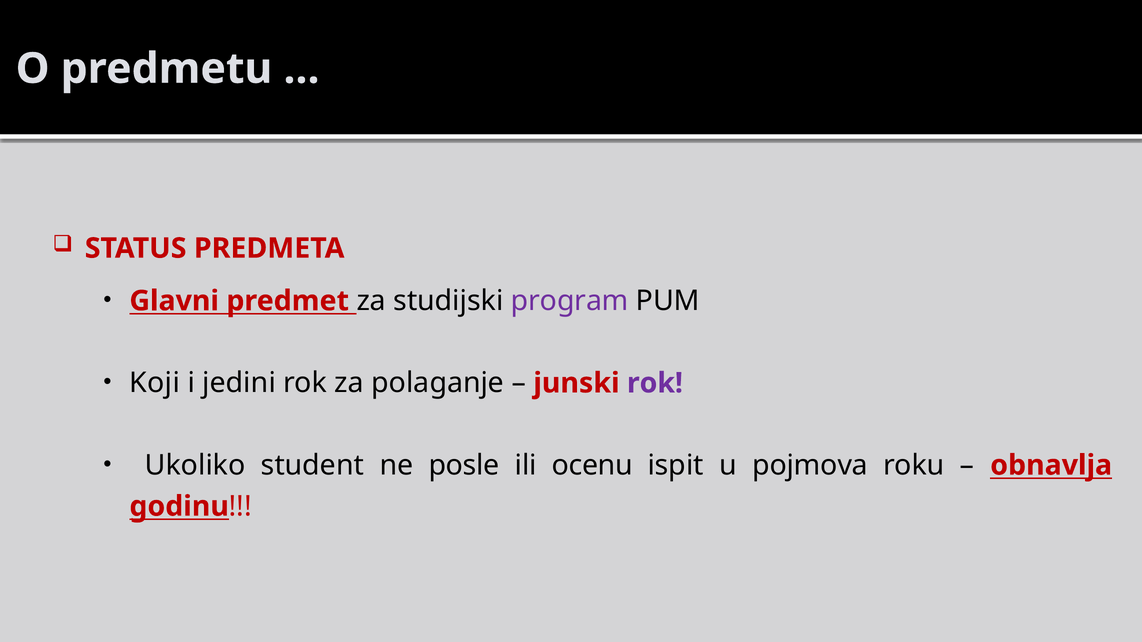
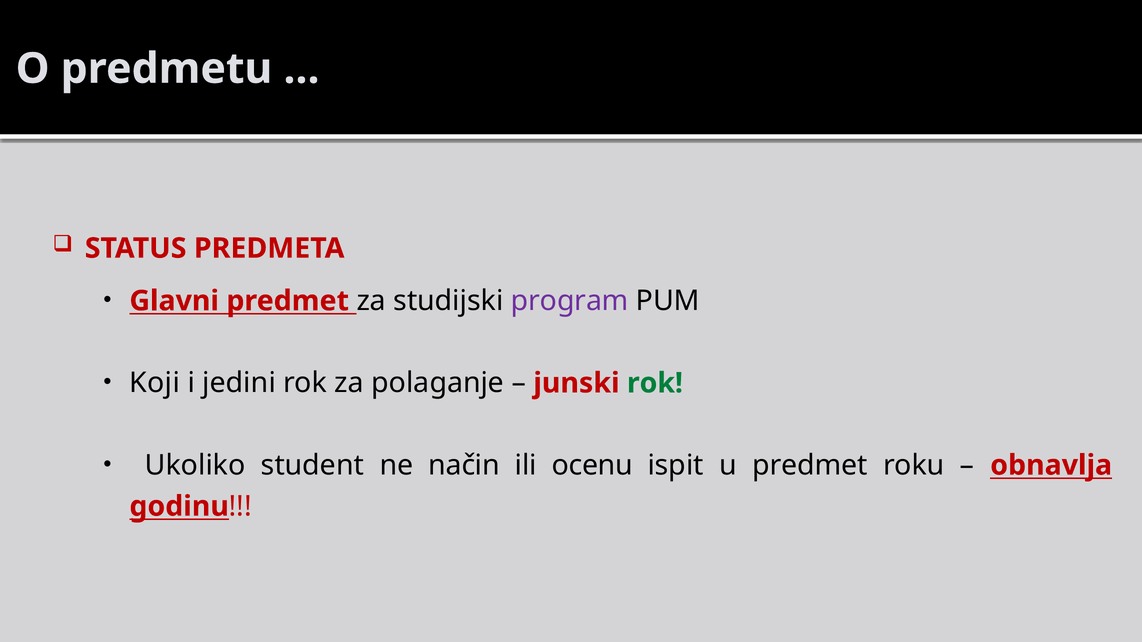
rok at (655, 383) colour: purple -> green
posle: posle -> način
u pojmova: pojmova -> predmet
